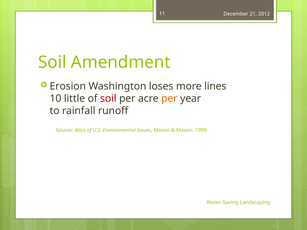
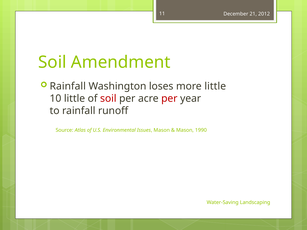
Erosion at (68, 86): Erosion -> Rainfall
more lines: lines -> little
per at (169, 99) colour: orange -> red
